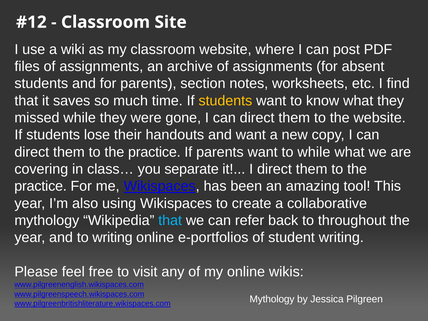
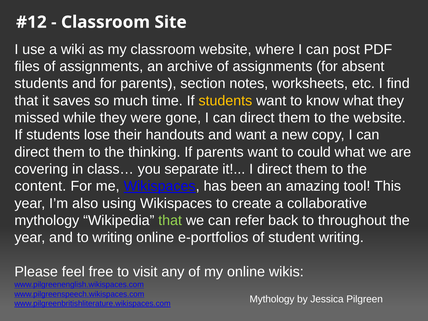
practice at (154, 152): practice -> thinking
to while: while -> could
practice at (41, 186): practice -> content
that at (170, 220) colour: light blue -> light green
